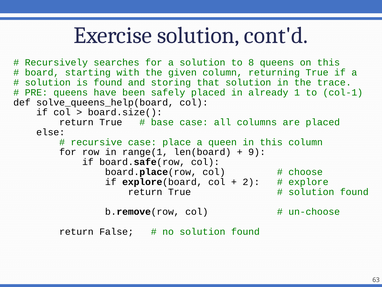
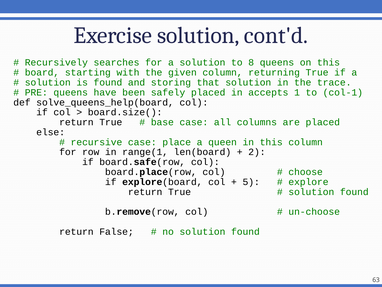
already: already -> accepts
9: 9 -> 2
2: 2 -> 5
